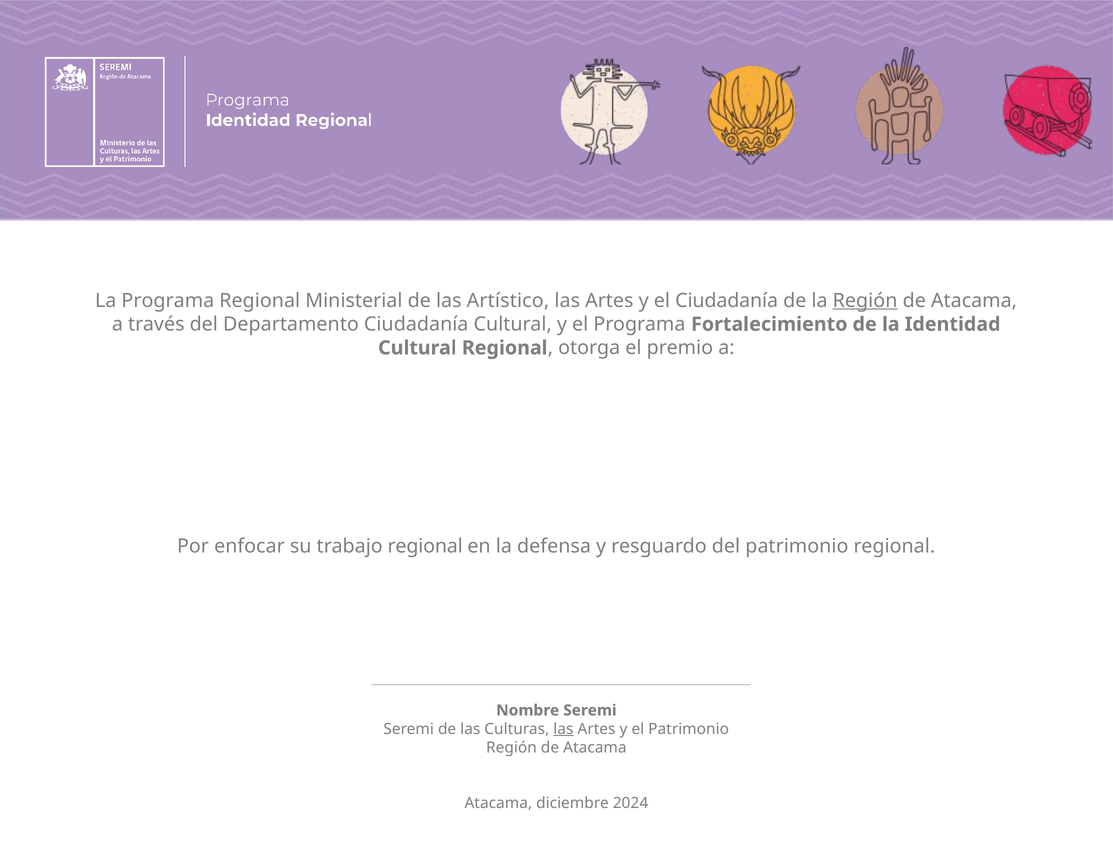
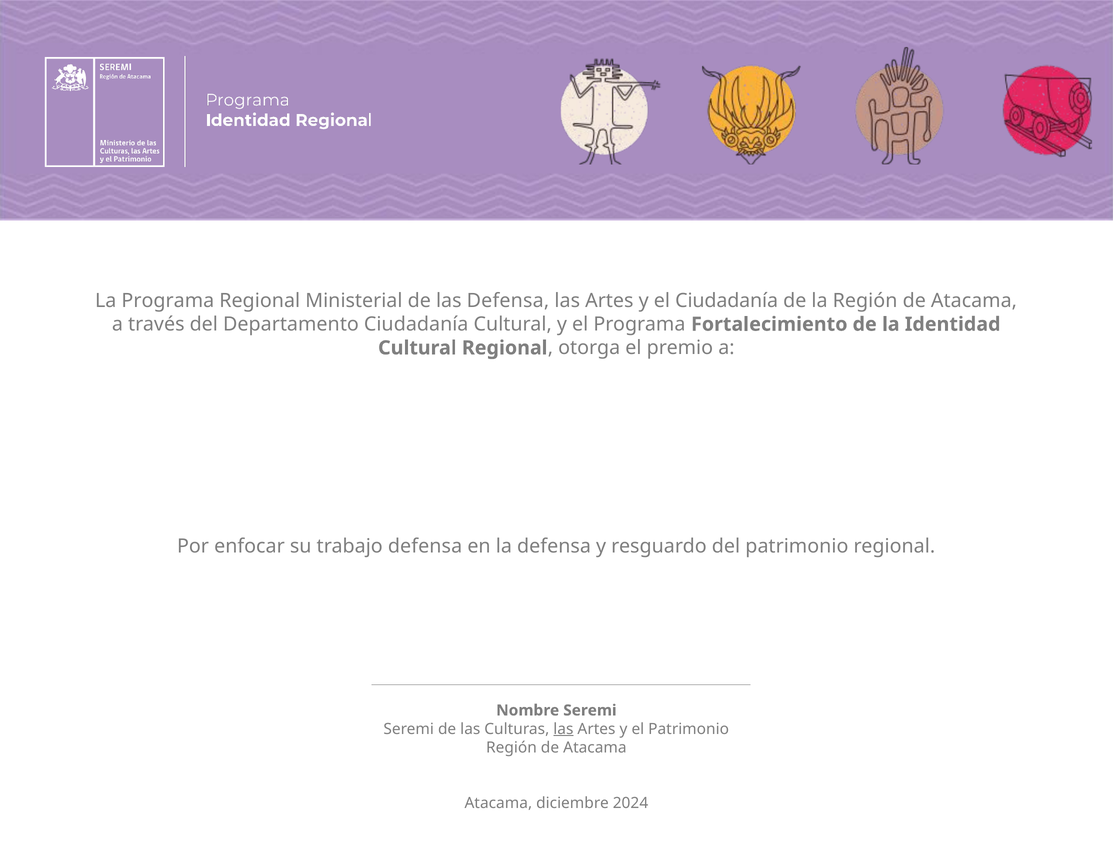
las Artístico: Artístico -> Defensa
Región at (865, 301) underline: present -> none
trabajo regional: regional -> defensa
